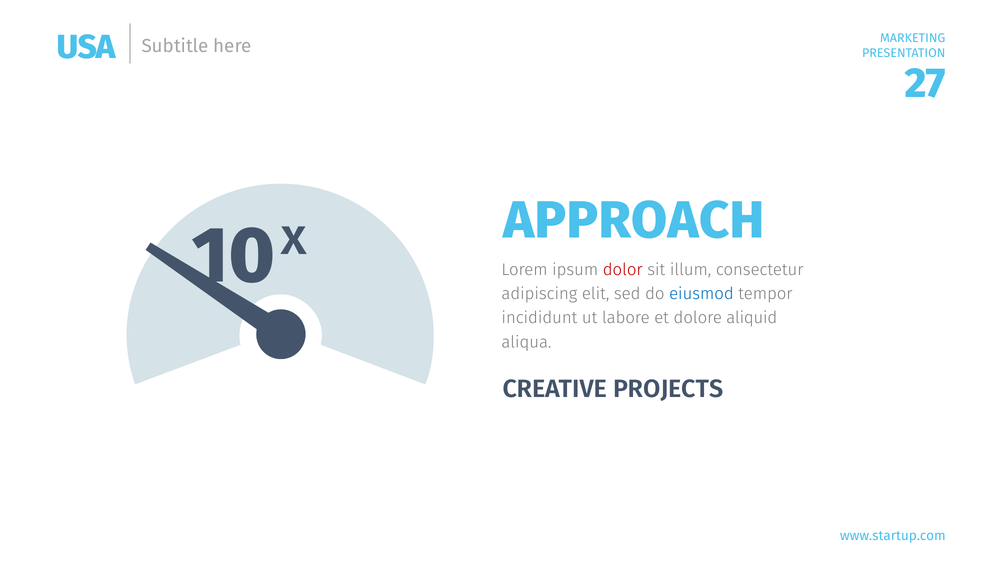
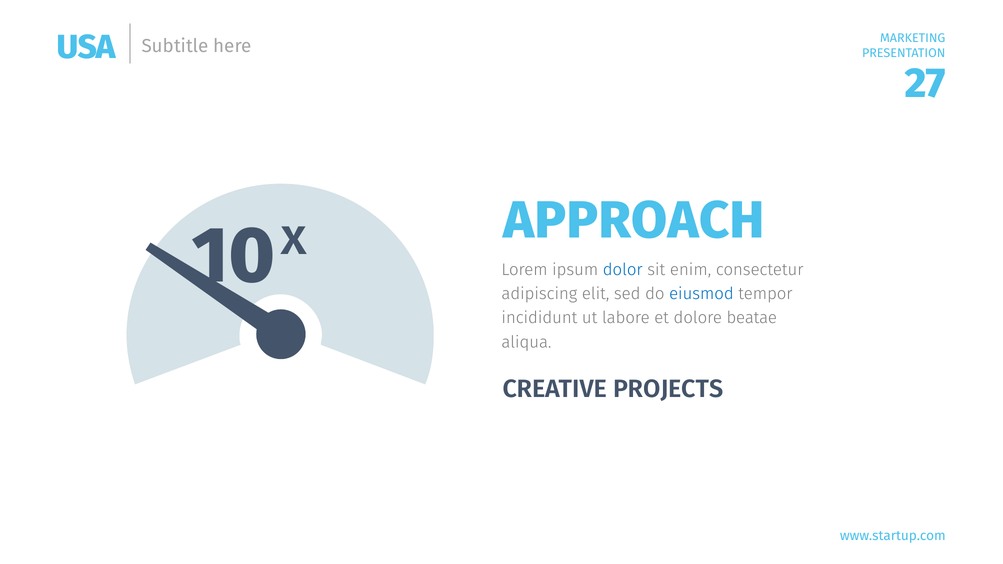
dolor colour: red -> blue
illum: illum -> enim
aliquid: aliquid -> beatae
